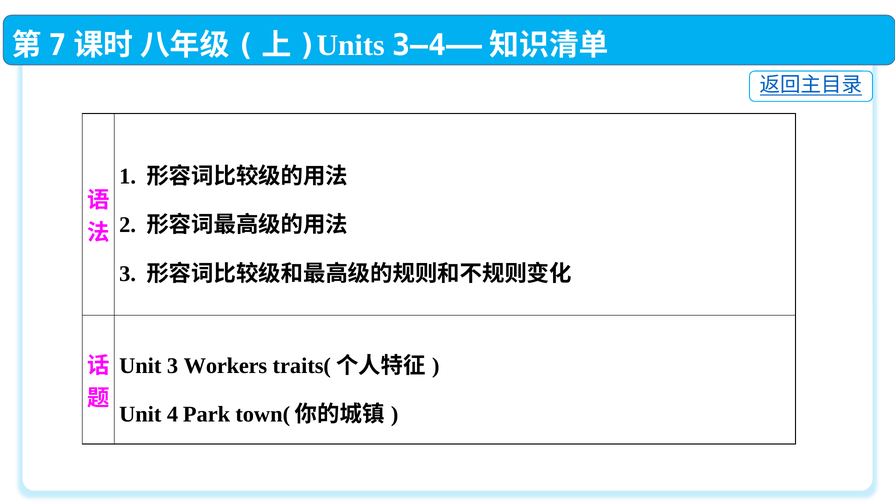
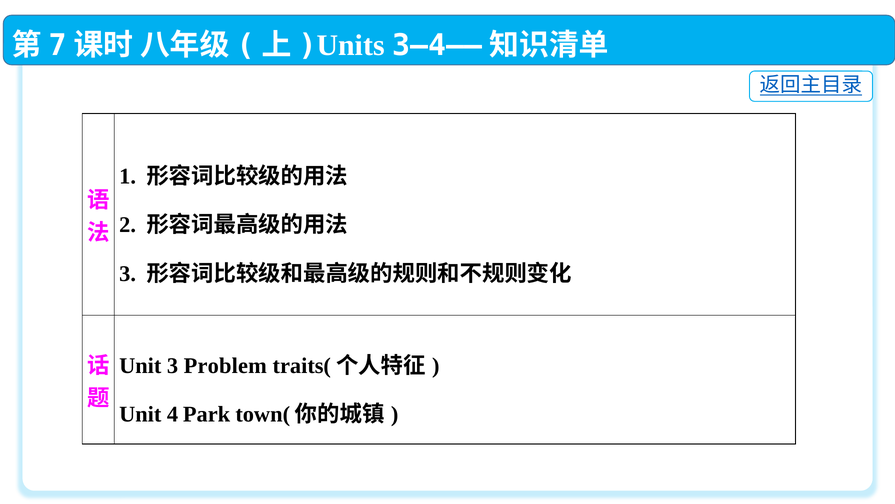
Workers: Workers -> Problem
